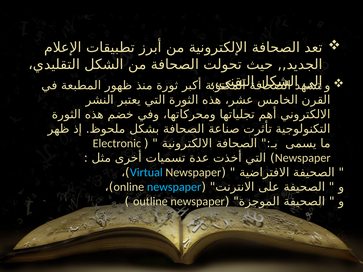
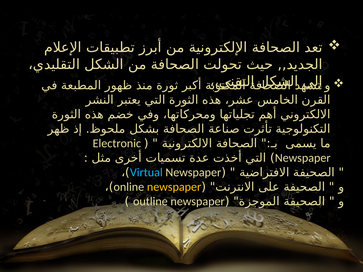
newspaper at (174, 187) colour: light blue -> yellow
